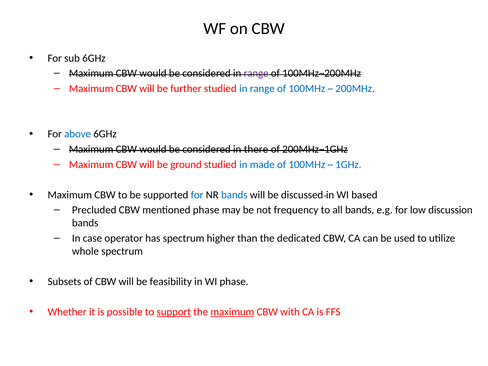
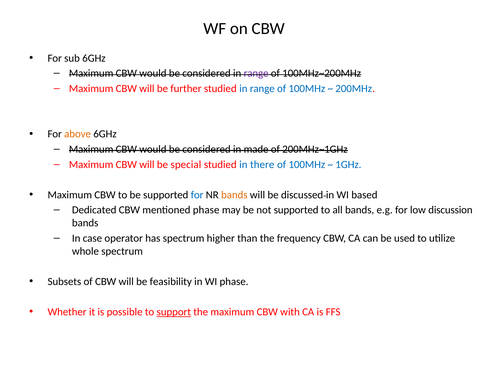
above colour: blue -> orange
there: there -> made
ground: ground -> special
made: made -> there
bands at (234, 195) colour: blue -> orange
Precluded: Precluded -> Dedicated
not frequency: frequency -> supported
dedicated: dedicated -> frequency
maximum at (232, 312) underline: present -> none
